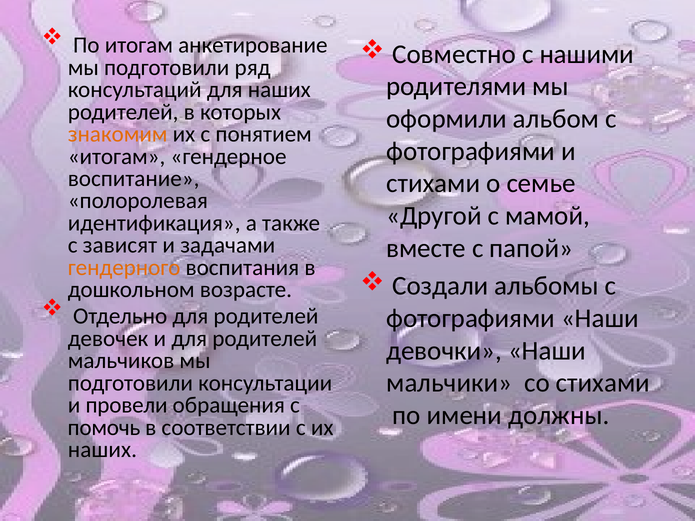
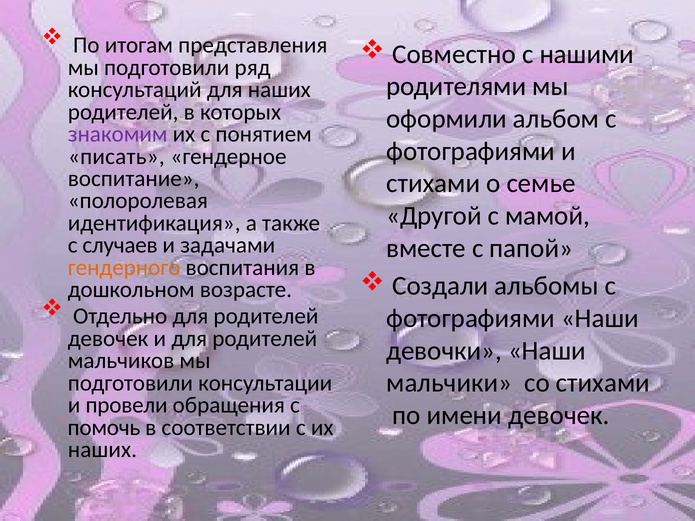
анкетирование: анкетирование -> представления
знакомим colour: orange -> purple
итогам at (117, 156): итогам -> писать
зависят: зависят -> случаев
имени должны: должны -> девочек
